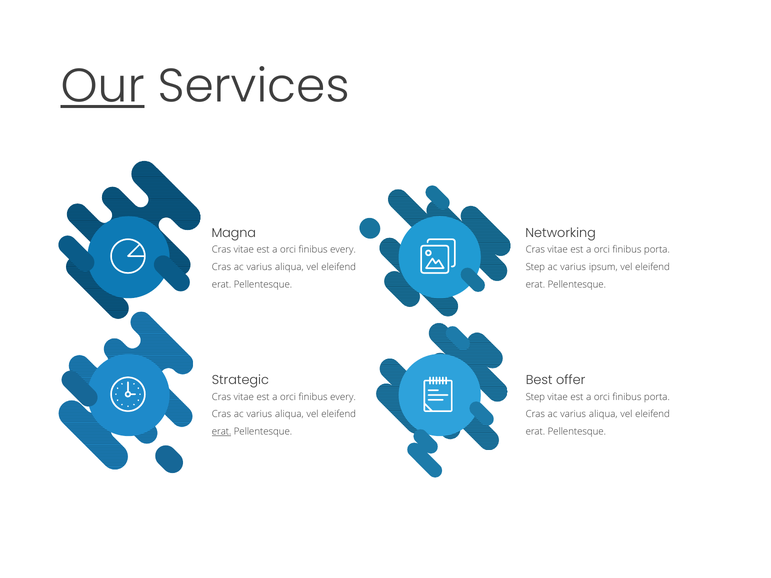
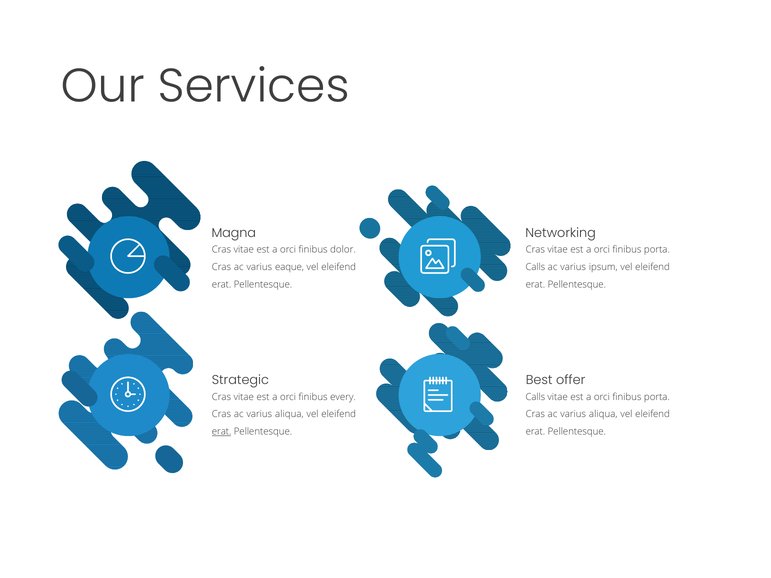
Our underline: present -> none
every at (343, 250): every -> dolor
aliqua at (289, 267): aliqua -> eaque
Step at (535, 267): Step -> Calls
Step at (535, 397): Step -> Calls
